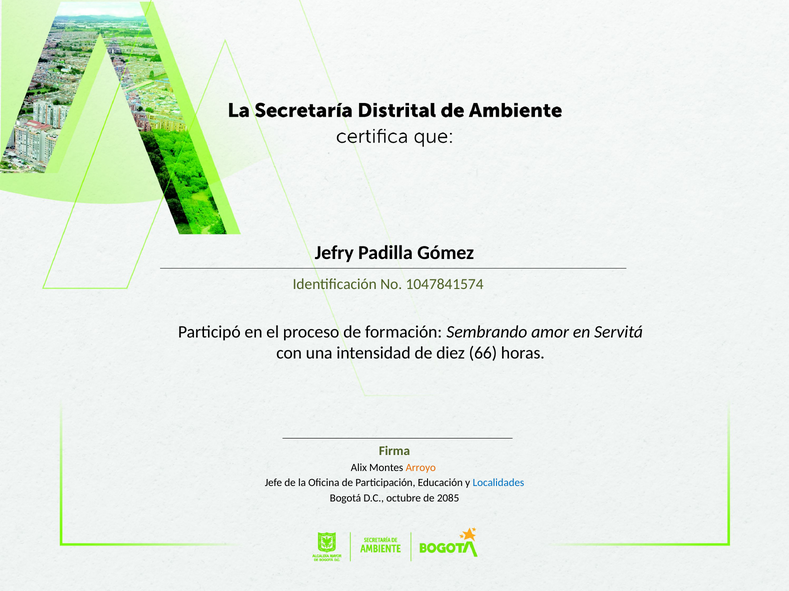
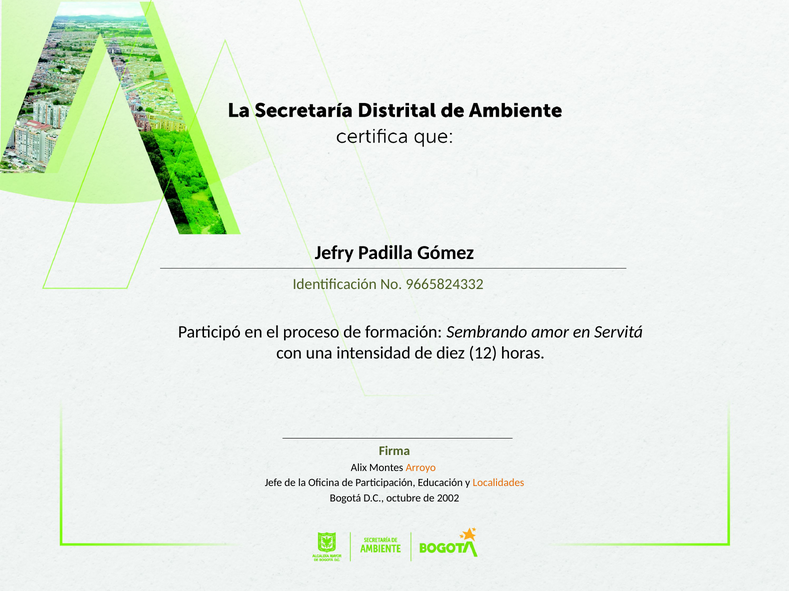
1047841574: 1047841574 -> 9665824332
66: 66 -> 12
Localidades colour: blue -> orange
2085: 2085 -> 2002
